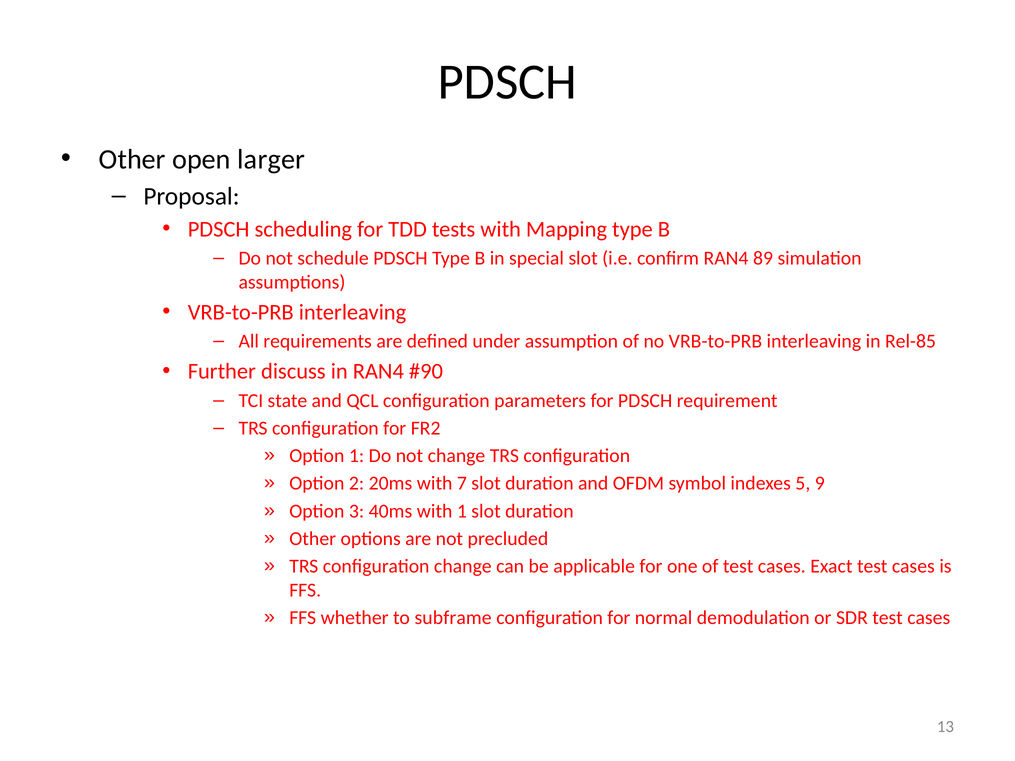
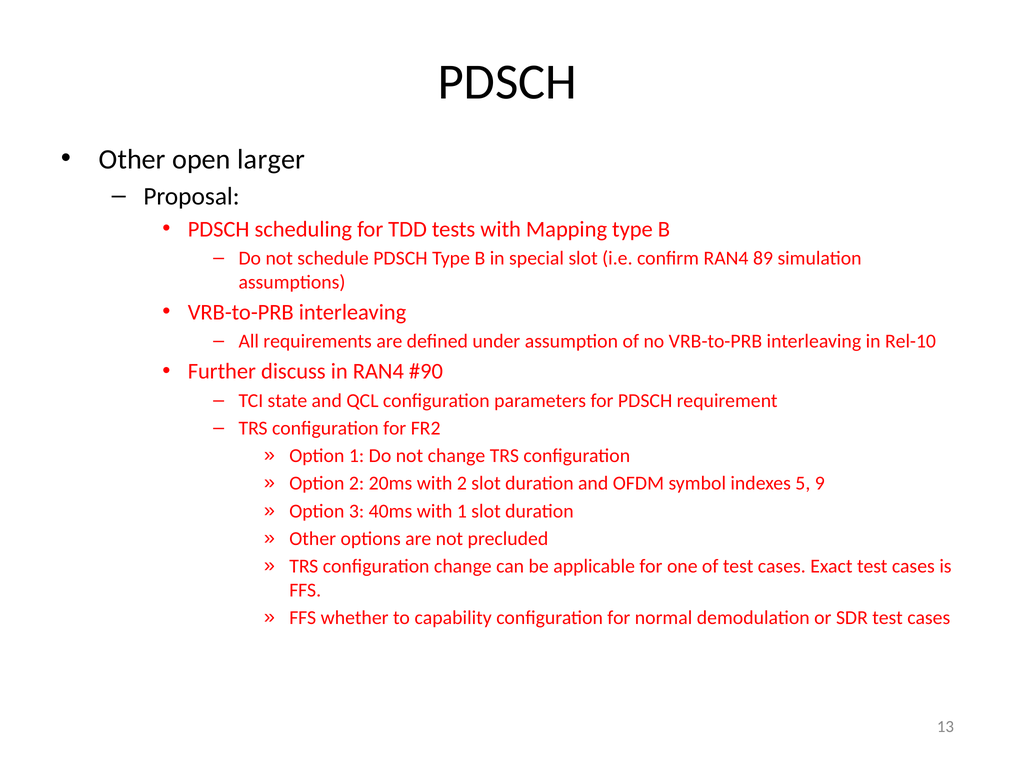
Rel-85: Rel-85 -> Rel-10
with 7: 7 -> 2
subframe: subframe -> capability
